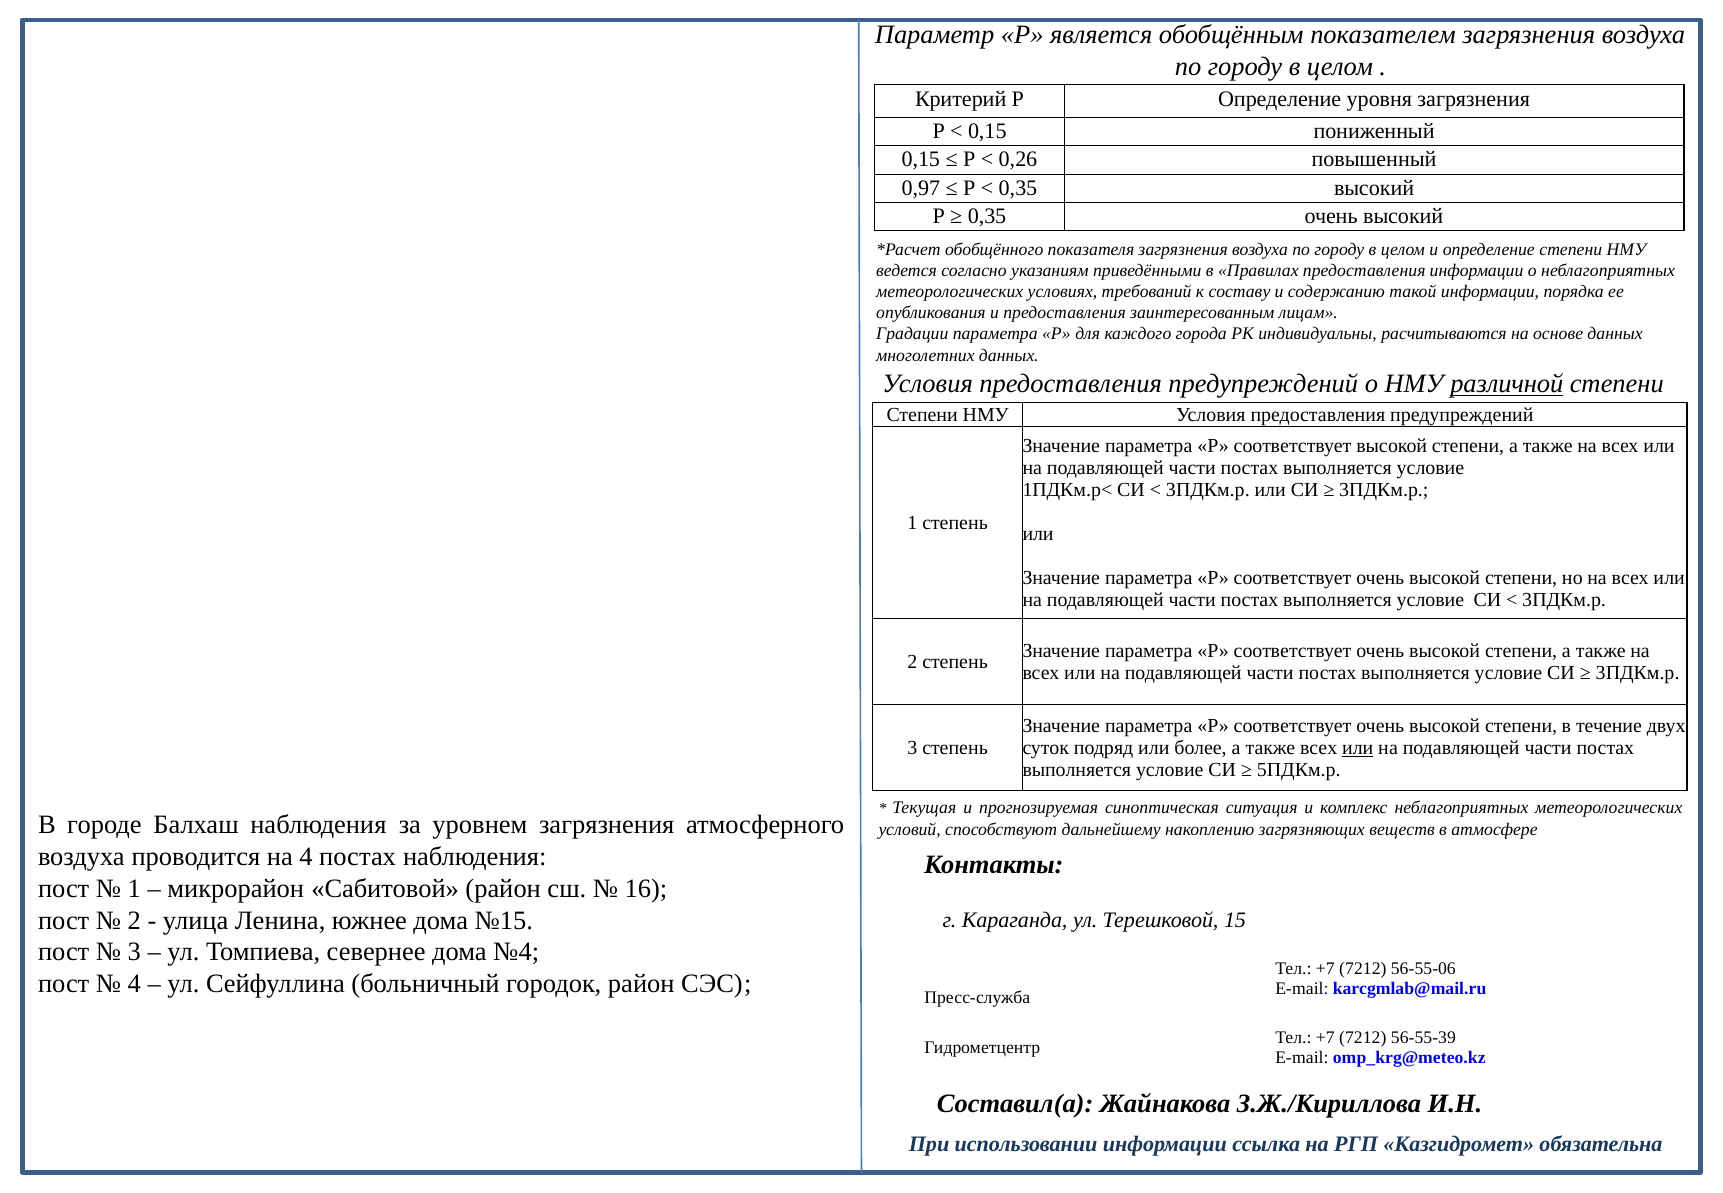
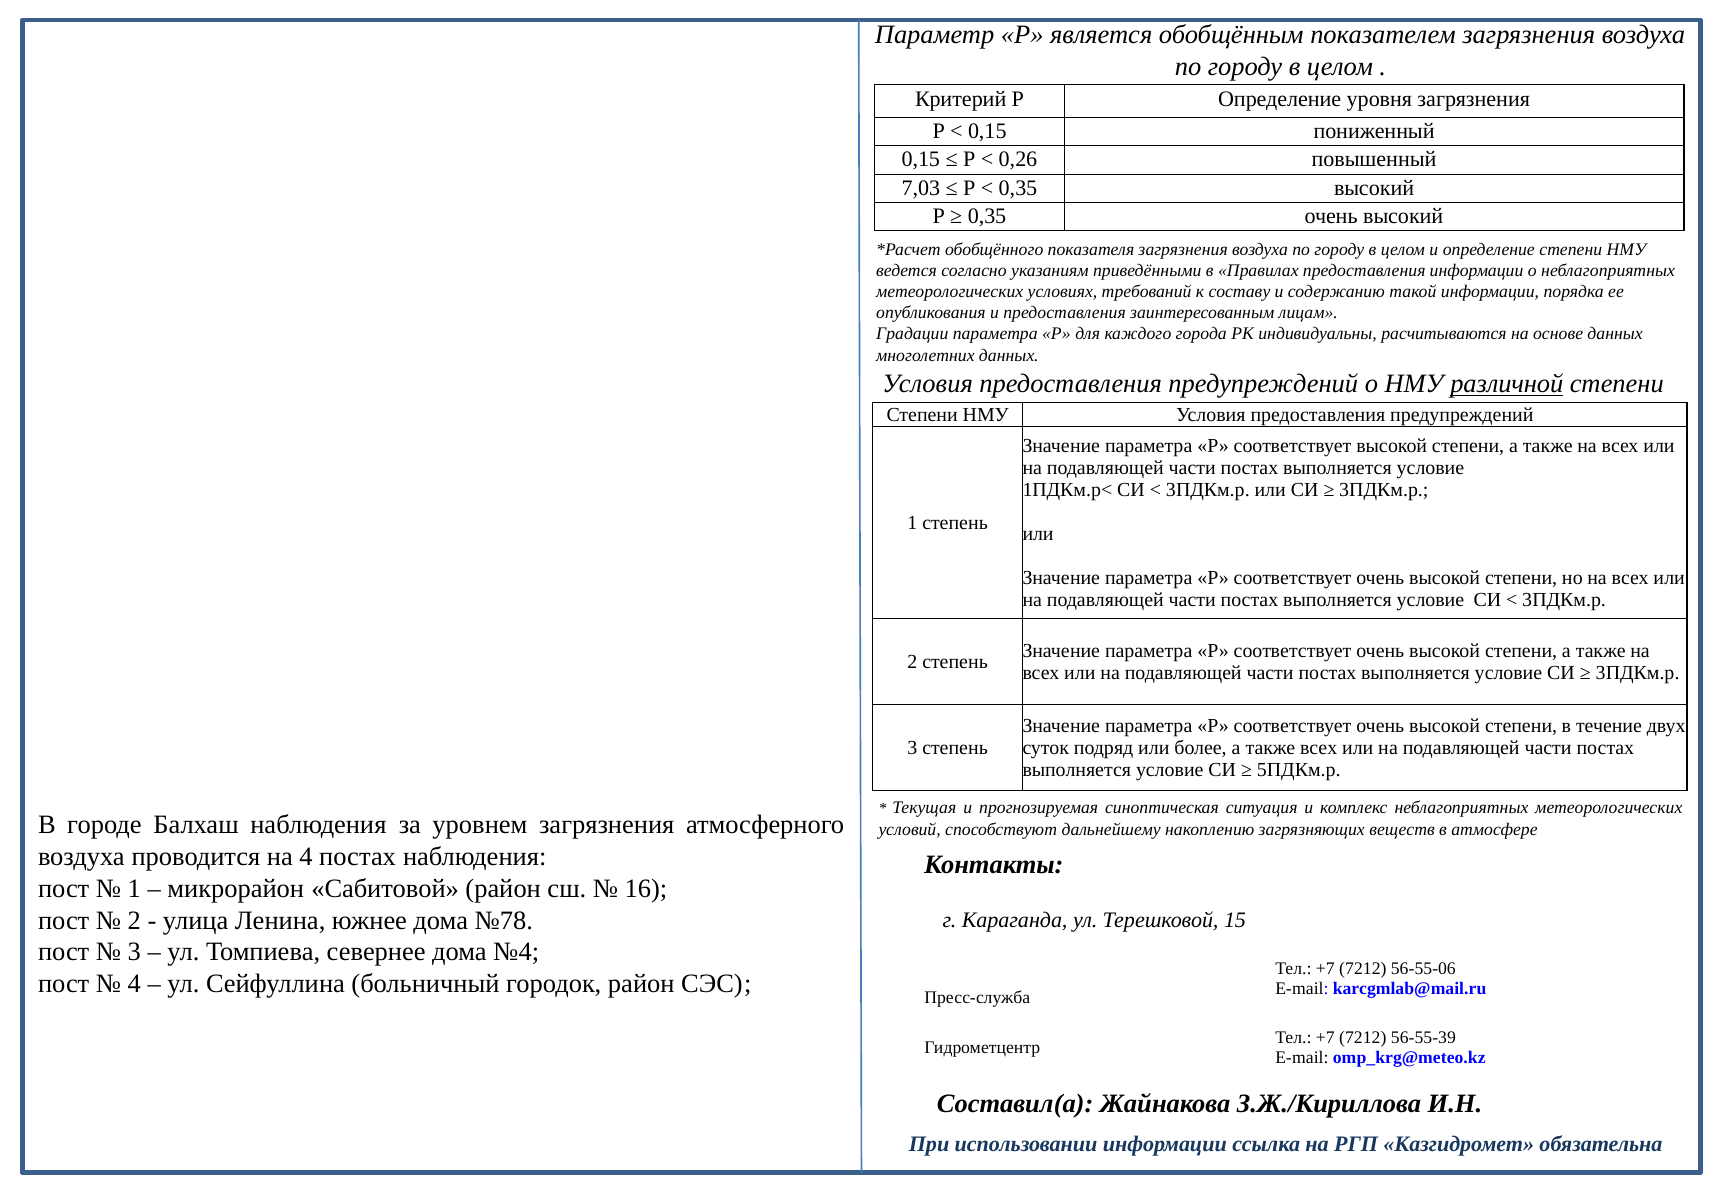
0,97: 0,97 -> 7,03
или at (1358, 748) underline: present -> none
№15: №15 -> №78
